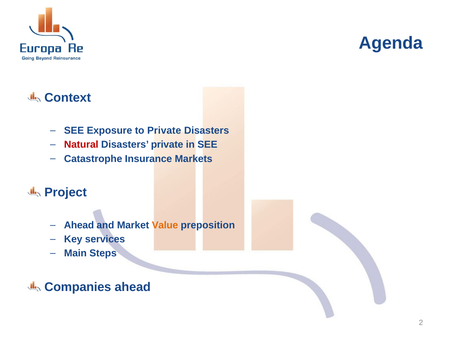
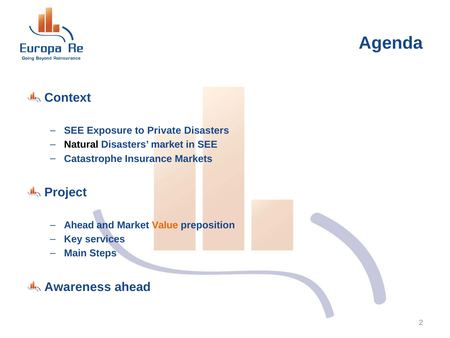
Natural colour: red -> black
Disasters private: private -> market
Companies: Companies -> Awareness
